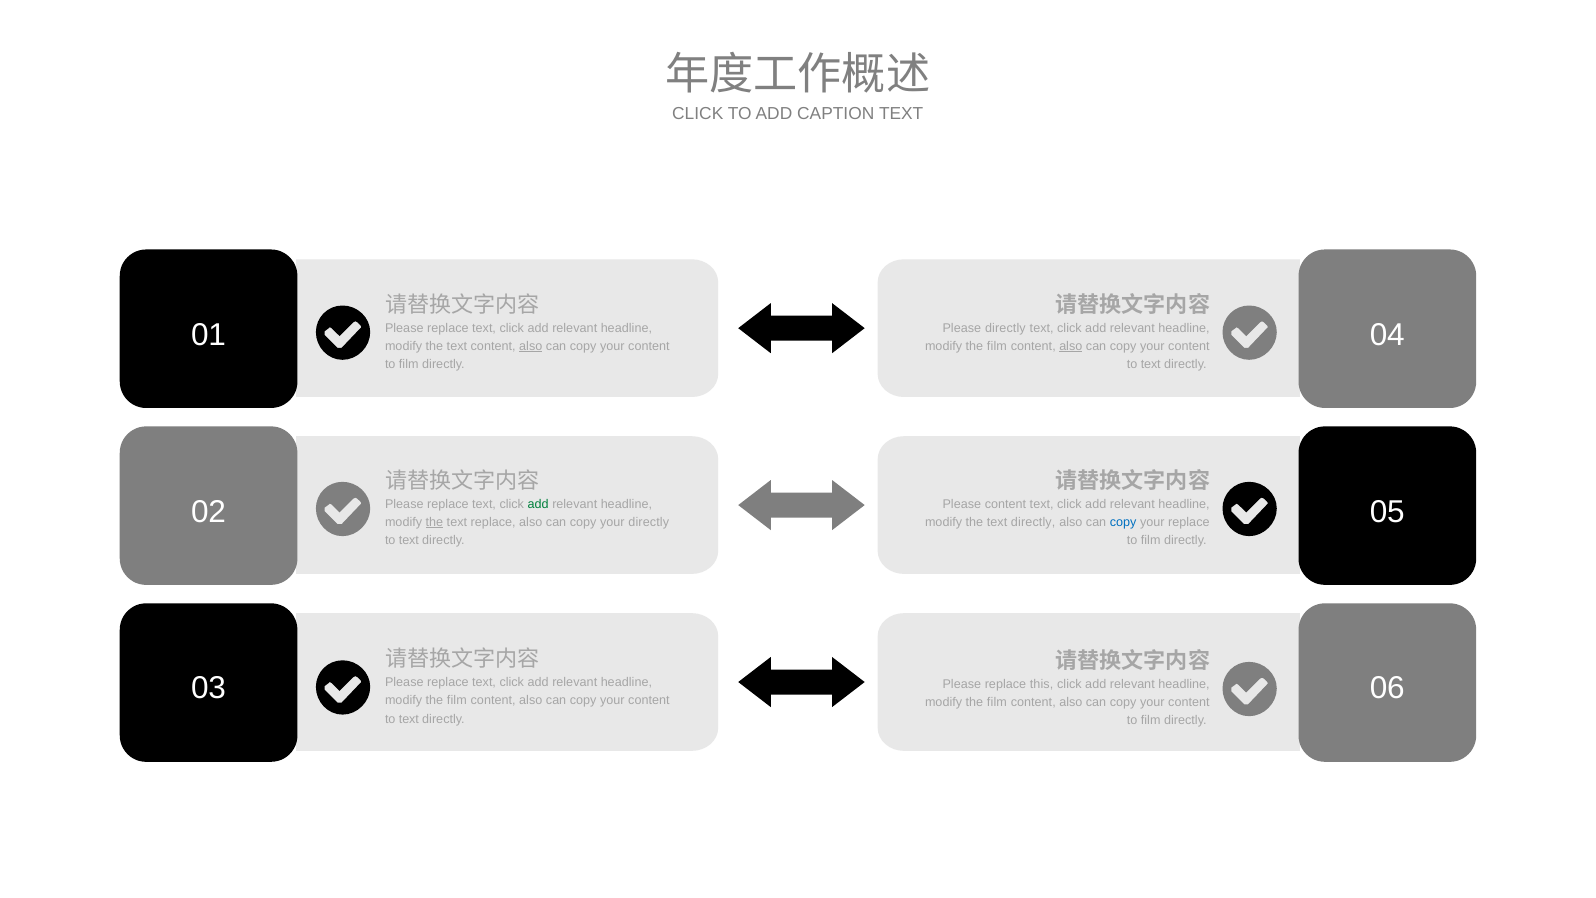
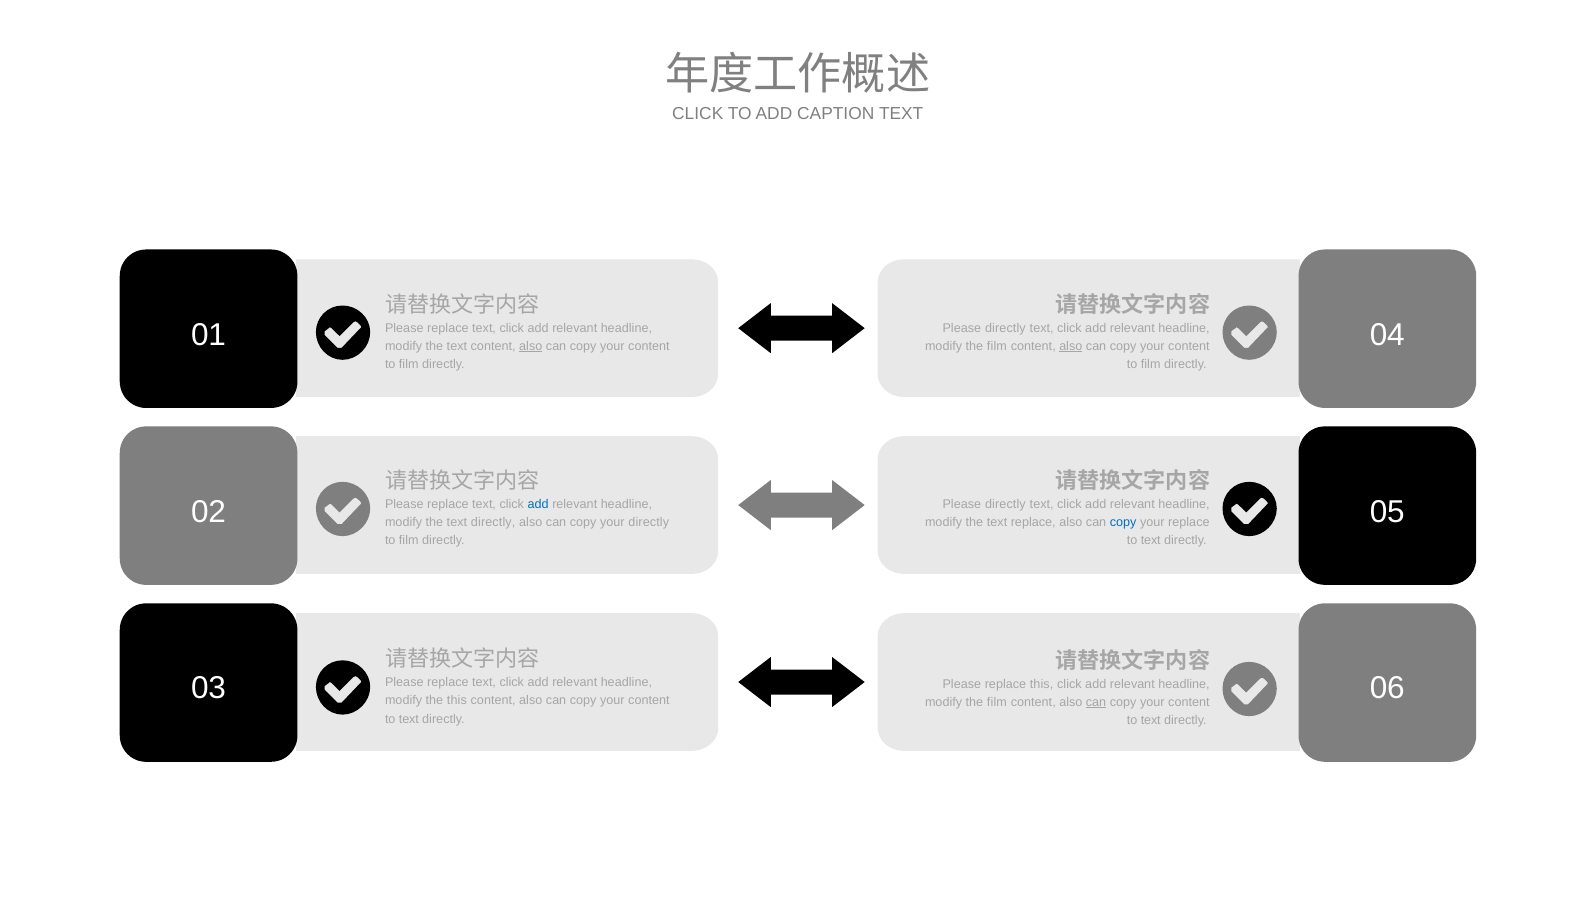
text at (1151, 364): text -> film
add at (538, 504) colour: green -> blue
content at (1005, 504): content -> directly
the at (434, 522) underline: present -> none
replace at (493, 522): replace -> directly
the text directly: directly -> replace
text at (409, 540): text -> film
film at (1151, 540): film -> text
film at (457, 701): film -> this
can at (1096, 702) underline: none -> present
film at (1151, 720): film -> text
